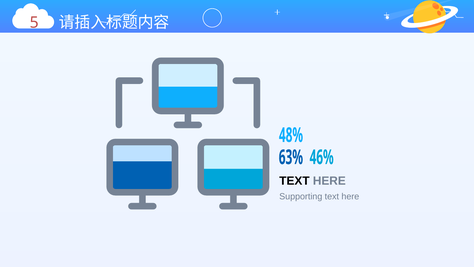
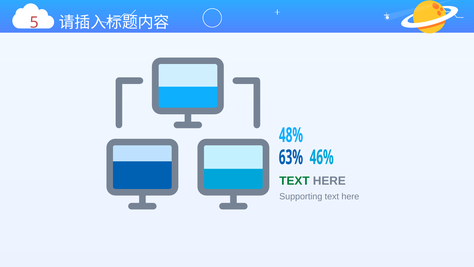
TEXT at (294, 181) colour: black -> green
